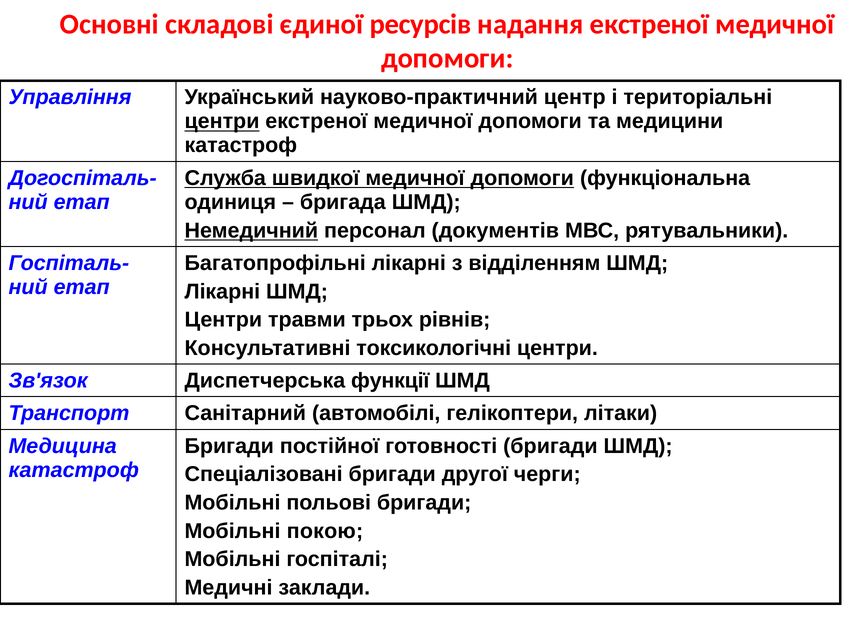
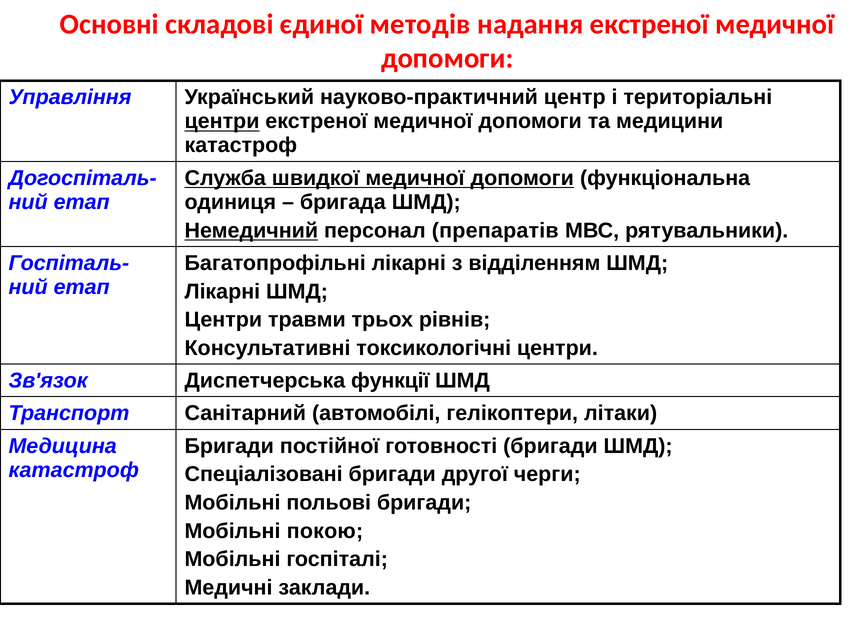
ресурсів: ресурсів -> методів
документів: документів -> препаратів
